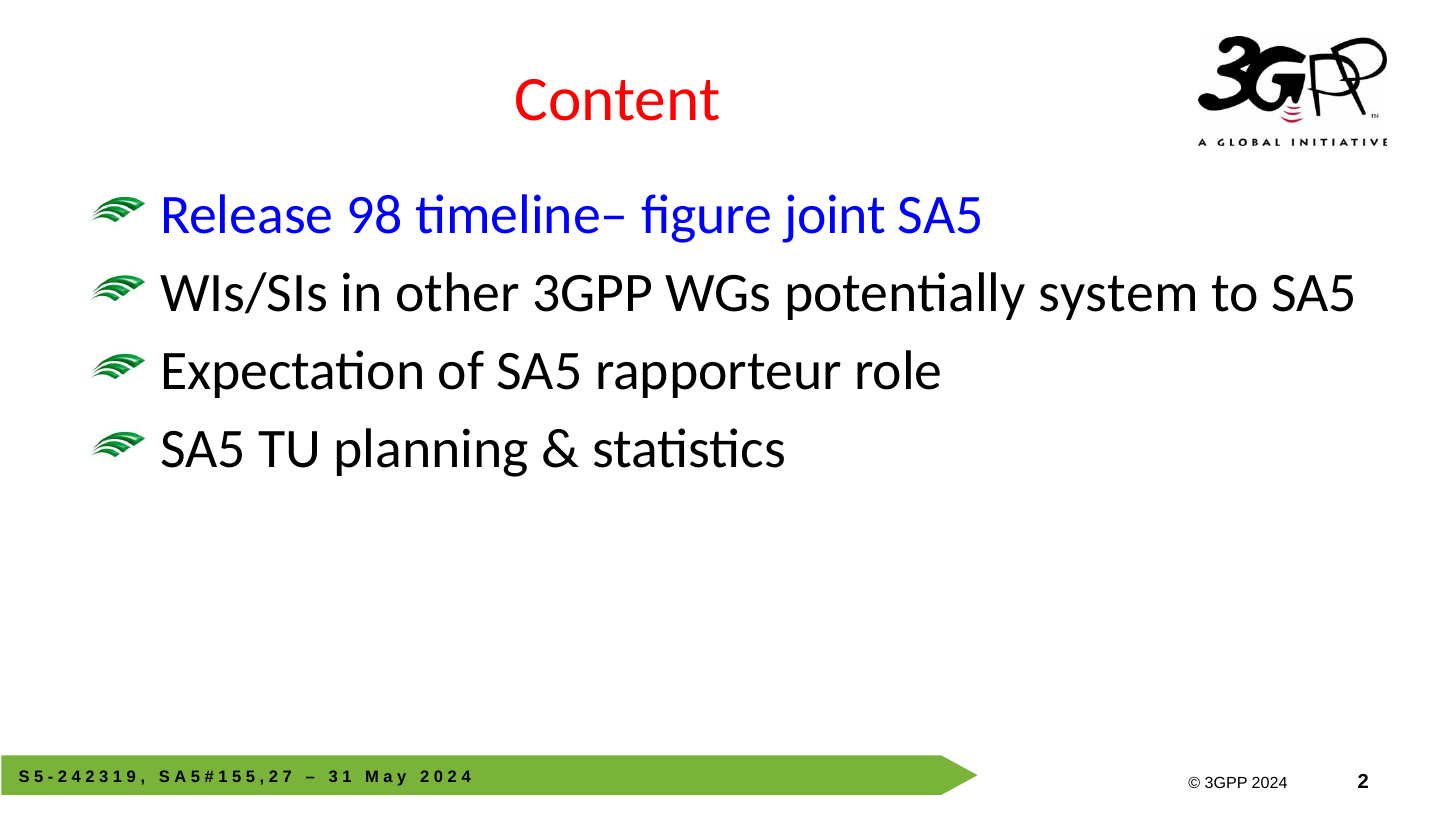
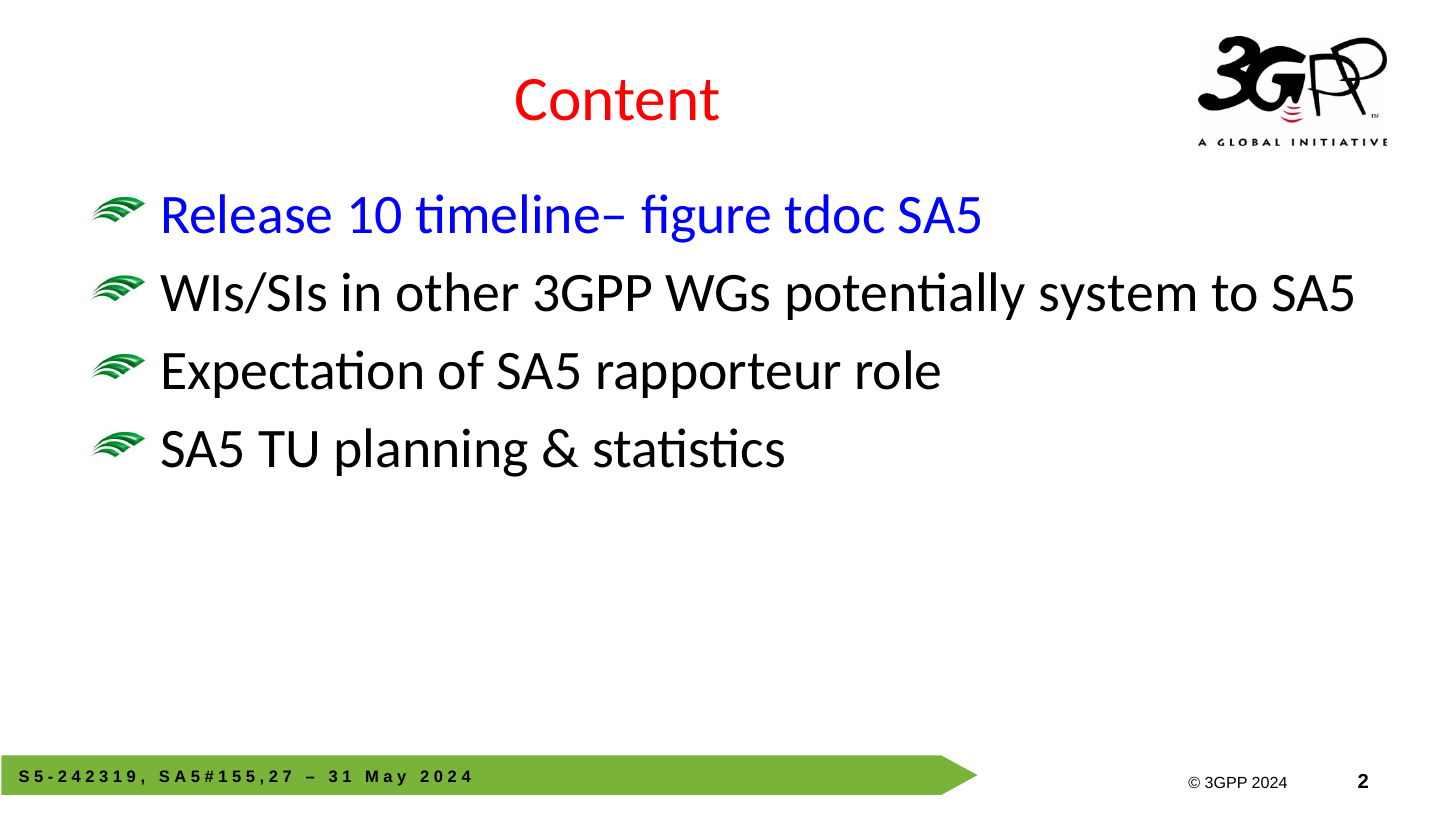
98: 98 -> 10
joint: joint -> tdoc
